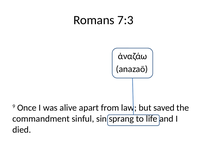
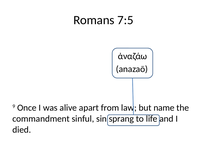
7:3: 7:3 -> 7:5
saved: saved -> name
